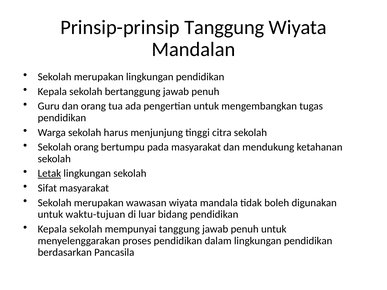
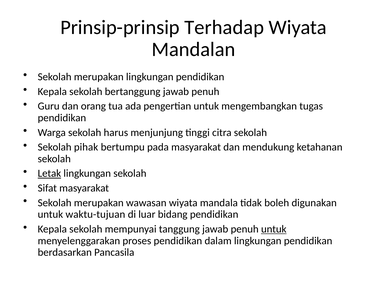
Prinsip-prinsip Tanggung: Tanggung -> Terhadap
Sekolah orang: orang -> pihak
untuk at (274, 229) underline: none -> present
